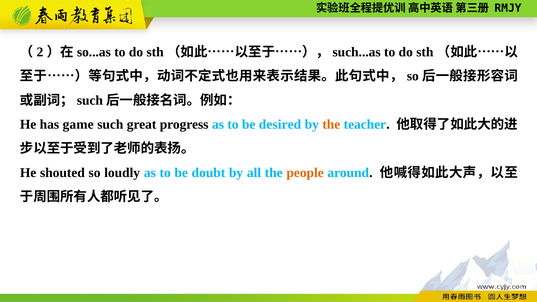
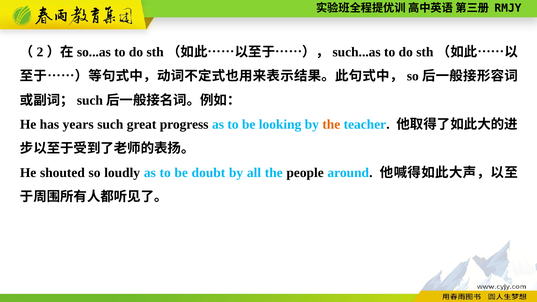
game: game -> years
desired: desired -> looking
people colour: orange -> black
